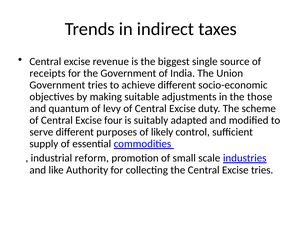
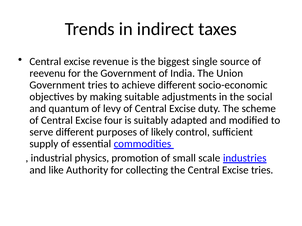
receipts: receipts -> reevenu
those: those -> social
reform: reform -> physics
